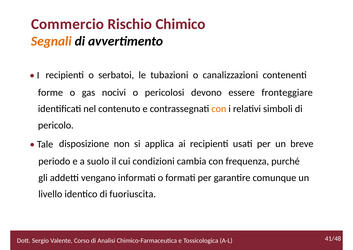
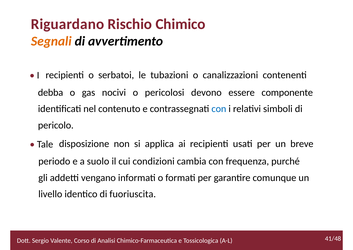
Commercio: Commercio -> Riguardano
forme: forme -> debba
fronteggiare: fronteggiare -> componente
con at (219, 109) colour: orange -> blue
